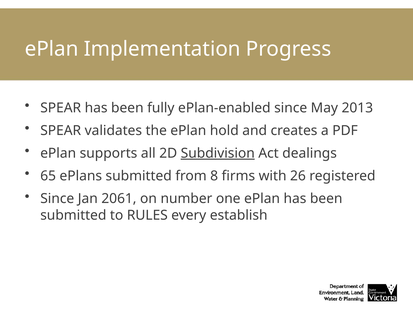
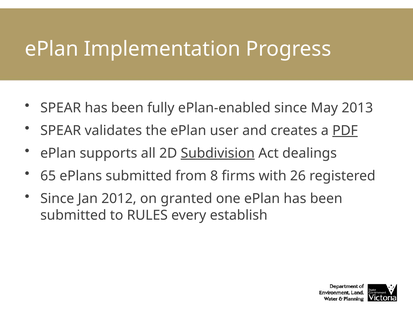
hold: hold -> user
PDF underline: none -> present
2061: 2061 -> 2012
number: number -> granted
